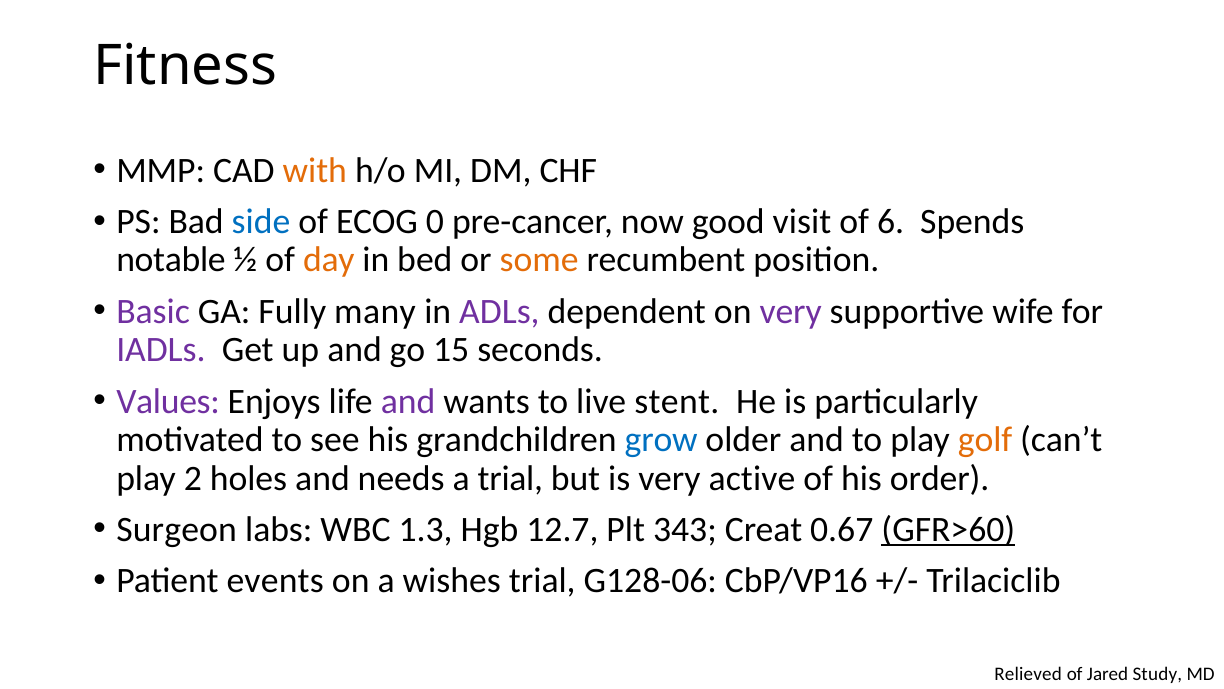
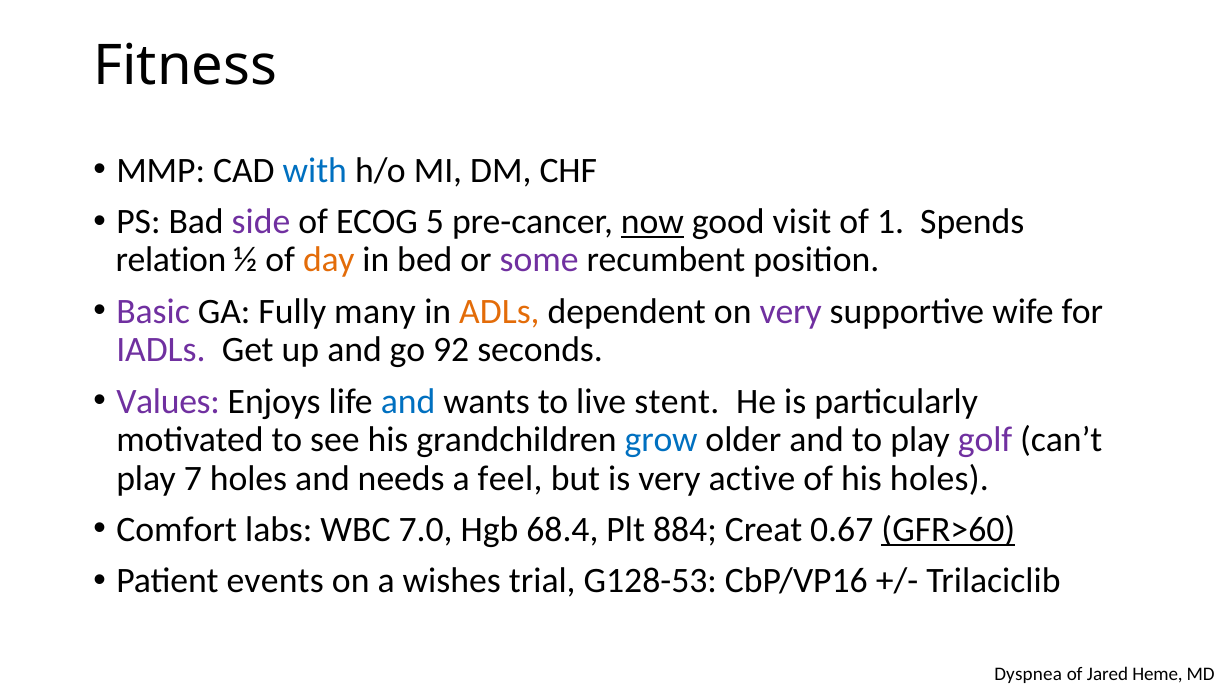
with colour: orange -> blue
side colour: blue -> purple
0: 0 -> 5
now underline: none -> present
6: 6 -> 1
notable: notable -> relation
some colour: orange -> purple
ADLs colour: purple -> orange
15: 15 -> 92
and at (408, 401) colour: purple -> blue
golf colour: orange -> purple
2: 2 -> 7
a trial: trial -> feel
his order: order -> holes
Surgeon: Surgeon -> Comfort
1.3: 1.3 -> 7.0
12.7: 12.7 -> 68.4
343: 343 -> 884
G128-06: G128-06 -> G128-53
Relieved: Relieved -> Dyspnea
Study: Study -> Heme
